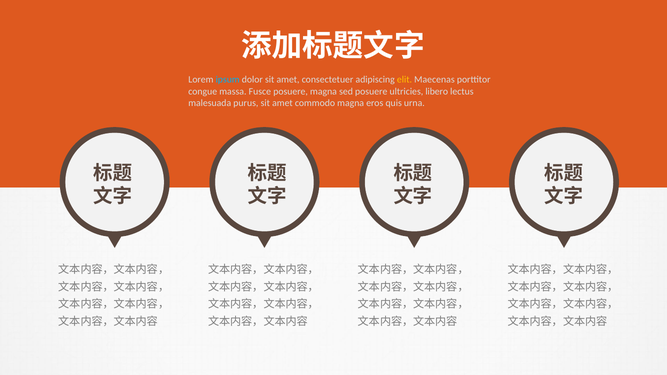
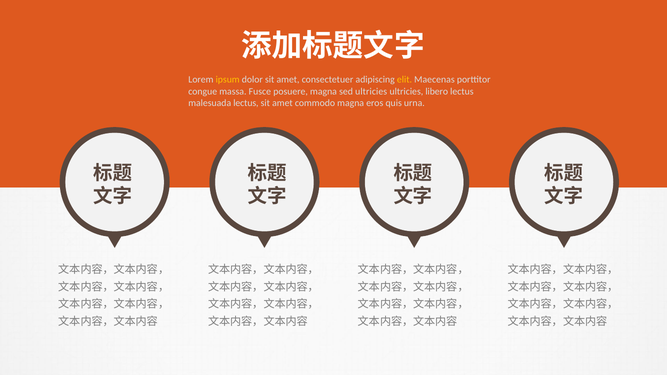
ipsum colour: light blue -> yellow
sed posuere: posuere -> ultricies
malesuada purus: purus -> lectus
